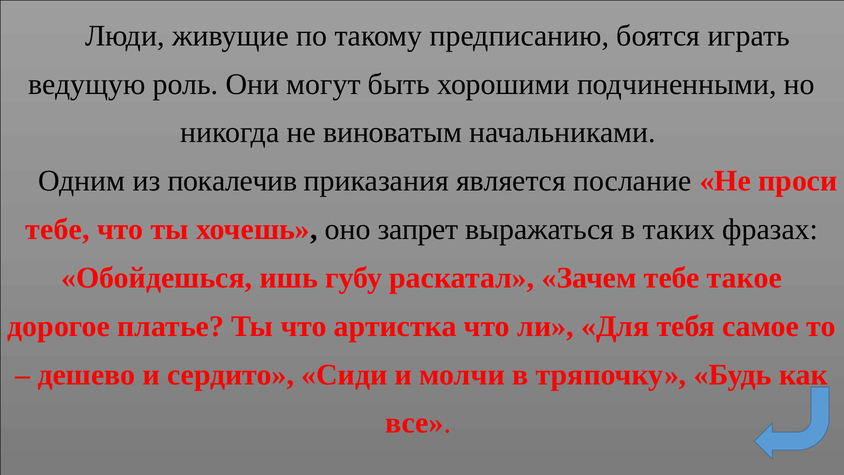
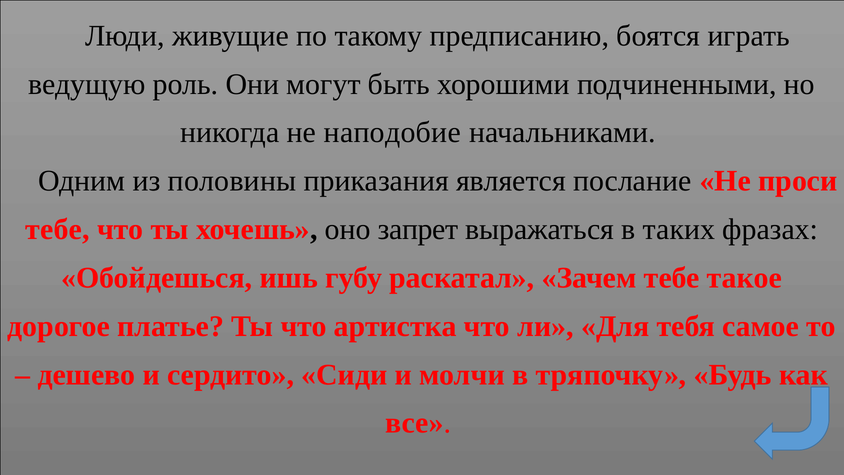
виноватым: виноватым -> наподобие
покалечив: покалечив -> половины
